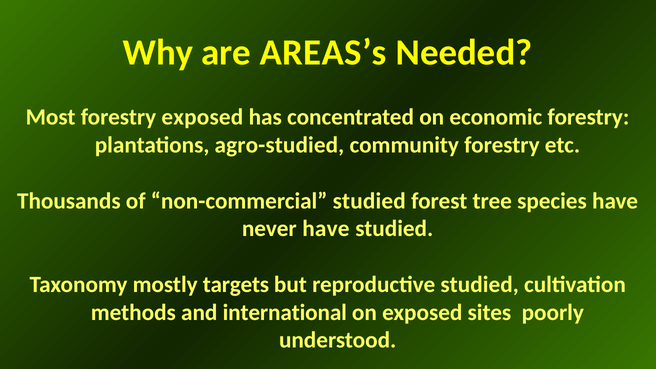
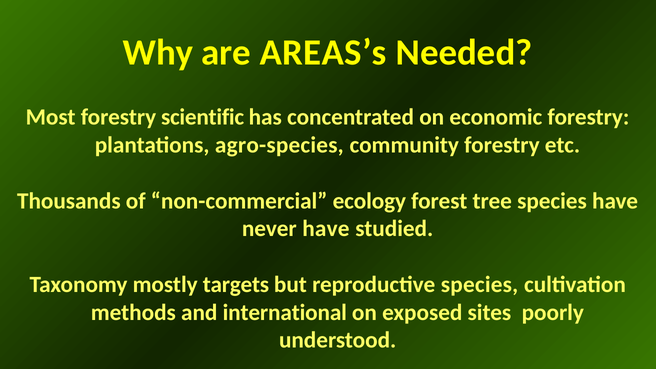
forestry exposed: exposed -> scientific
agro-studied: agro-studied -> agro-species
non-commercial studied: studied -> ecology
reproductive studied: studied -> species
